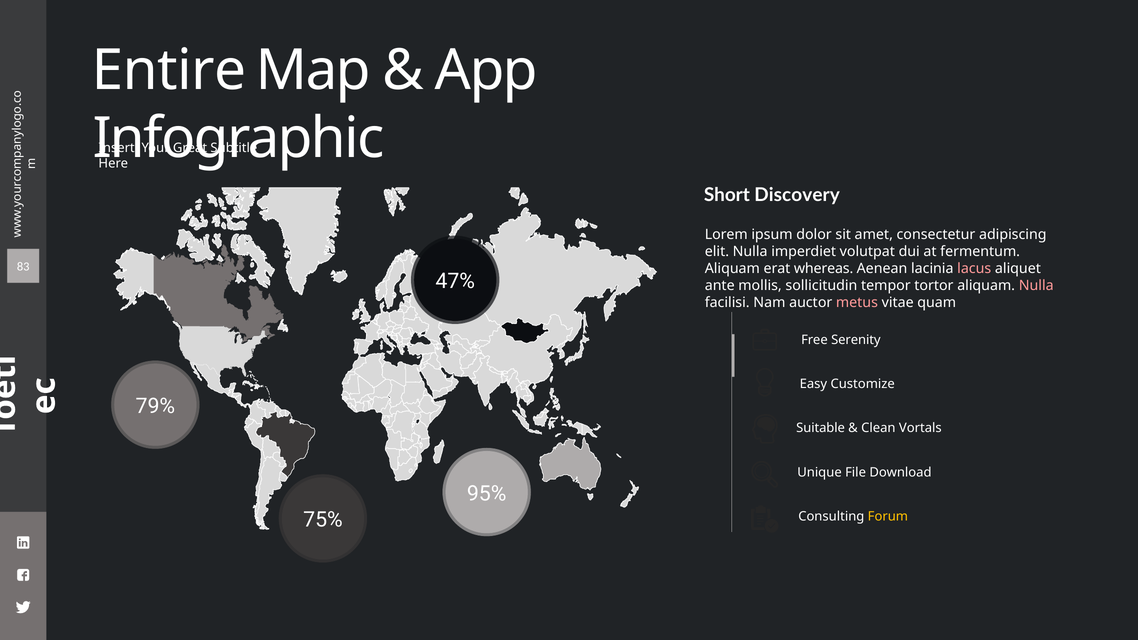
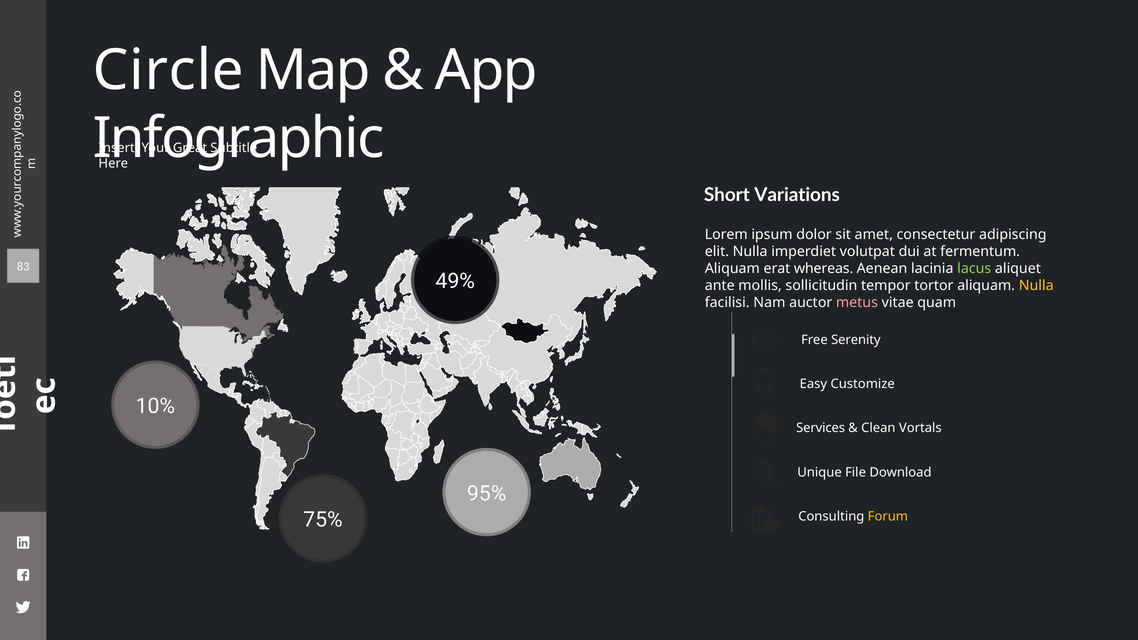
Entire: Entire -> Circle
Discovery: Discovery -> Variations
lacus colour: pink -> light green
47%: 47% -> 49%
Nulla at (1036, 286) colour: pink -> yellow
79%: 79% -> 10%
Suitable: Suitable -> Services
